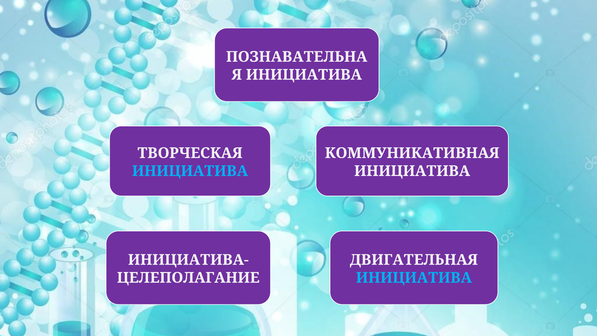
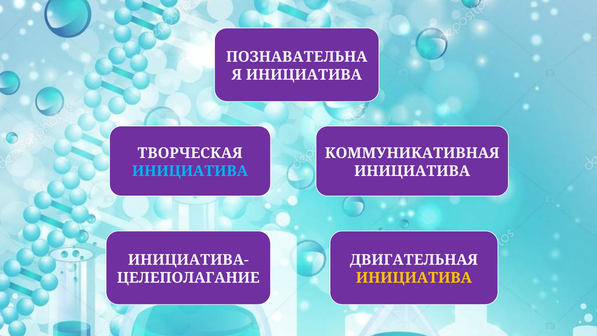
ИНИЦИАТИВА at (414, 278) colour: light blue -> yellow
